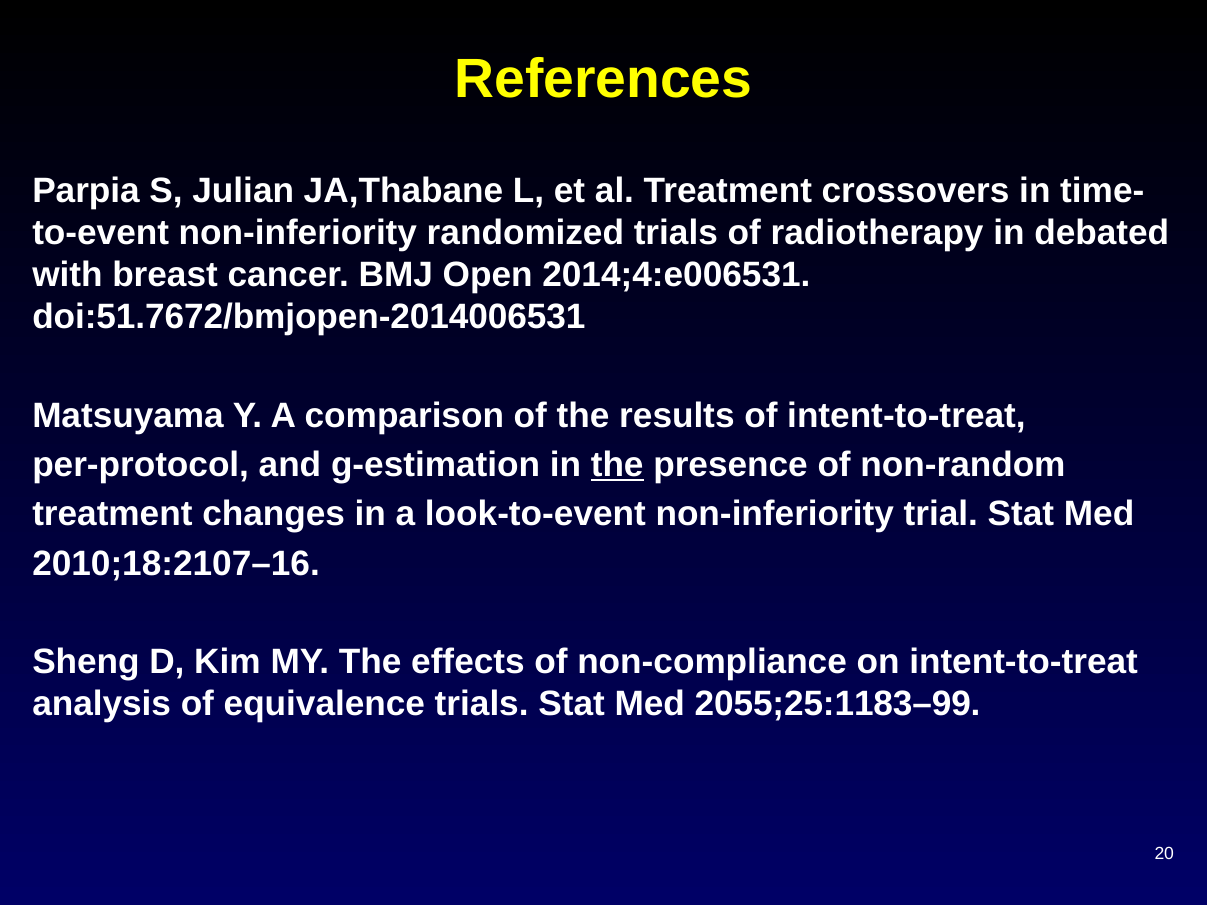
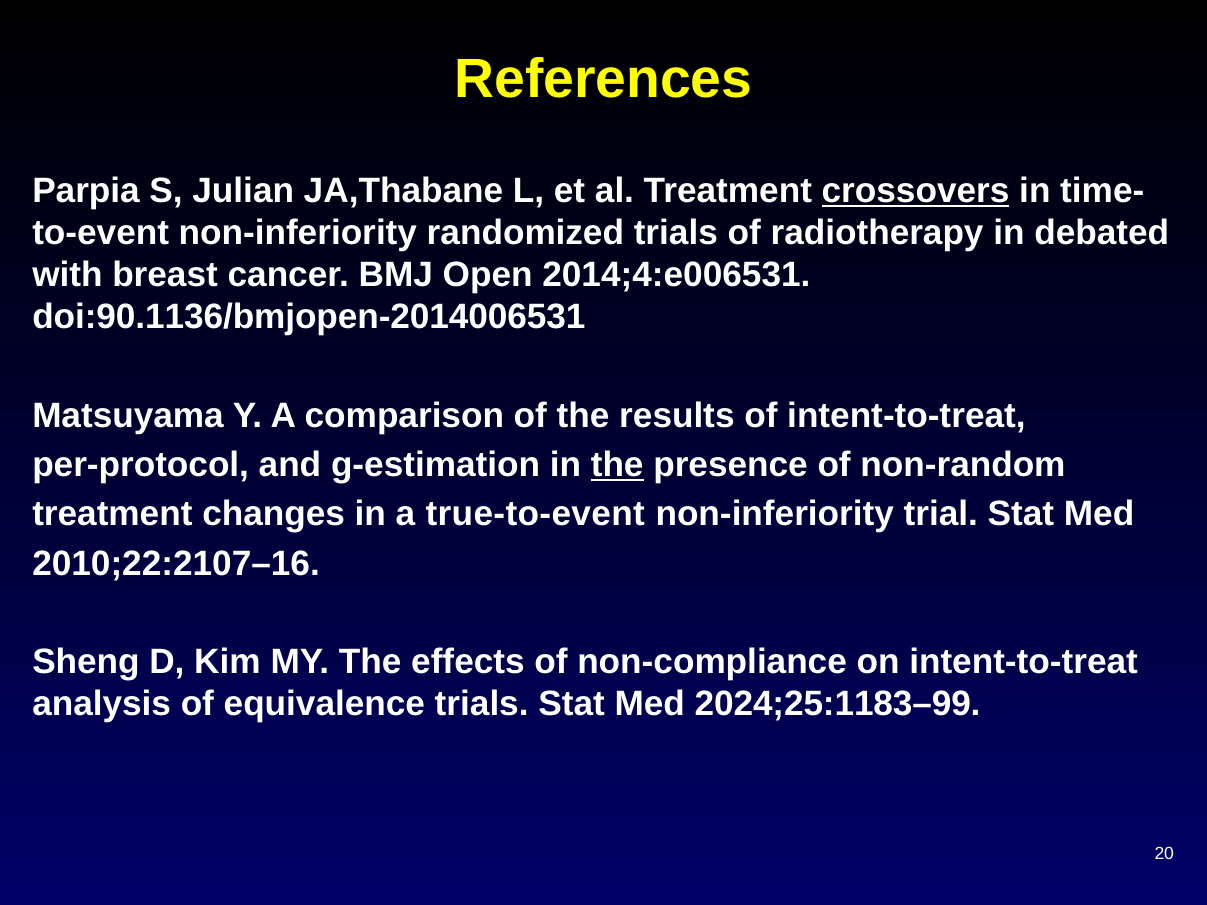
crossovers underline: none -> present
doi:51.7672/bmjopen-2014006531: doi:51.7672/bmjopen-2014006531 -> doi:90.1136/bmjopen-2014006531
look-to-event: look-to-event -> true-to-event
2010;18:2107–16: 2010;18:2107–16 -> 2010;22:2107–16
2055;25:1183–99: 2055;25:1183–99 -> 2024;25:1183–99
